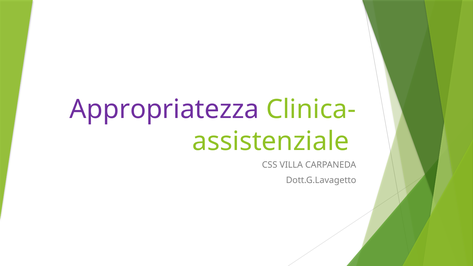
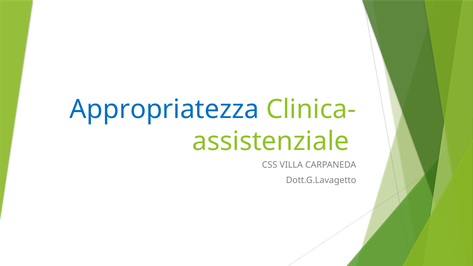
Appropriatezza colour: purple -> blue
